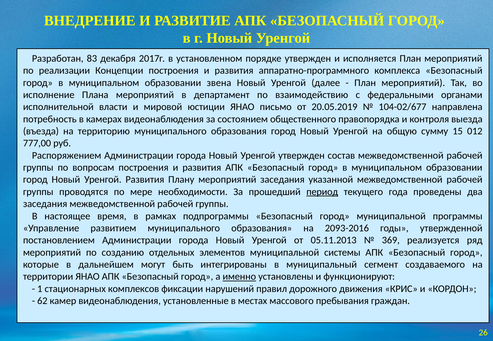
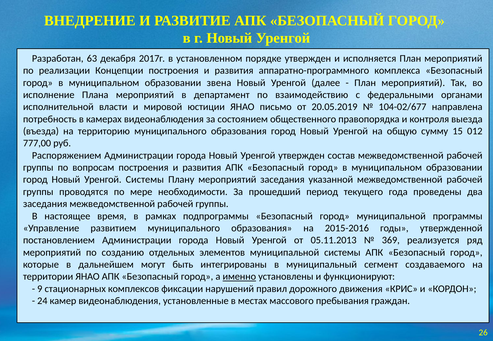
83: 83 -> 63
Уренгой Развития: Развития -> Системы
период underline: present -> none
2093-2016: 2093-2016 -> 2015-2016
1: 1 -> 9
62: 62 -> 24
